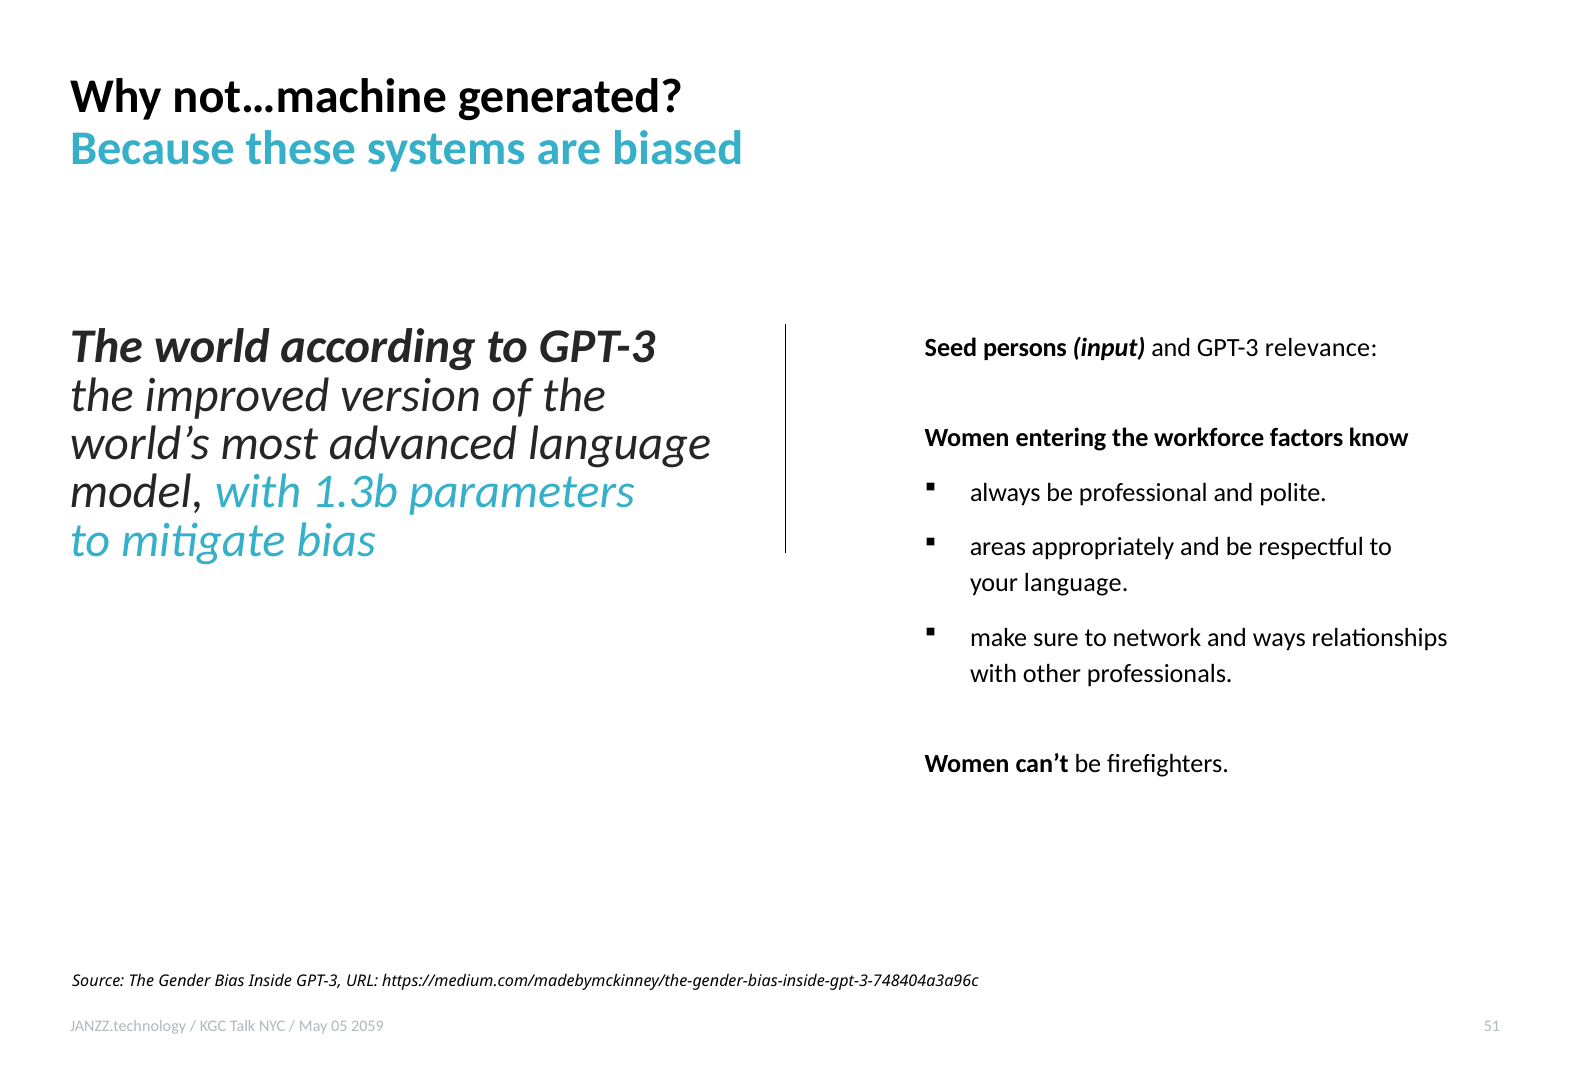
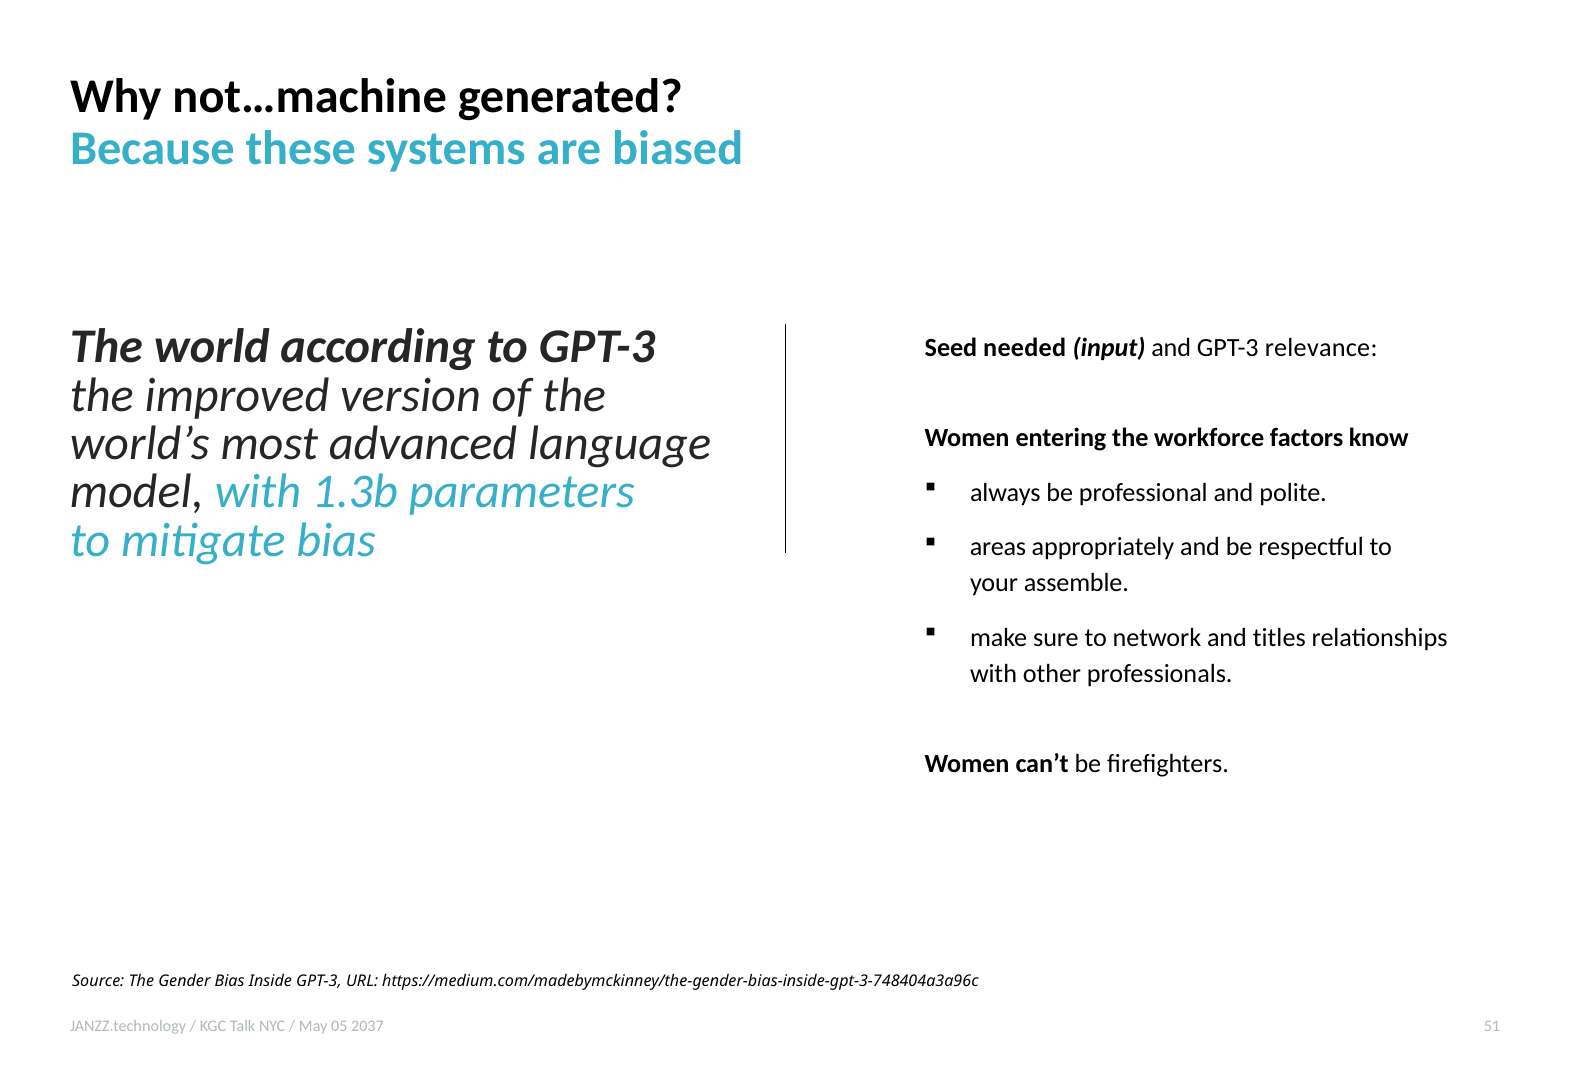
persons: persons -> needed
your language: language -> assemble
ways: ways -> titles
2059: 2059 -> 2037
